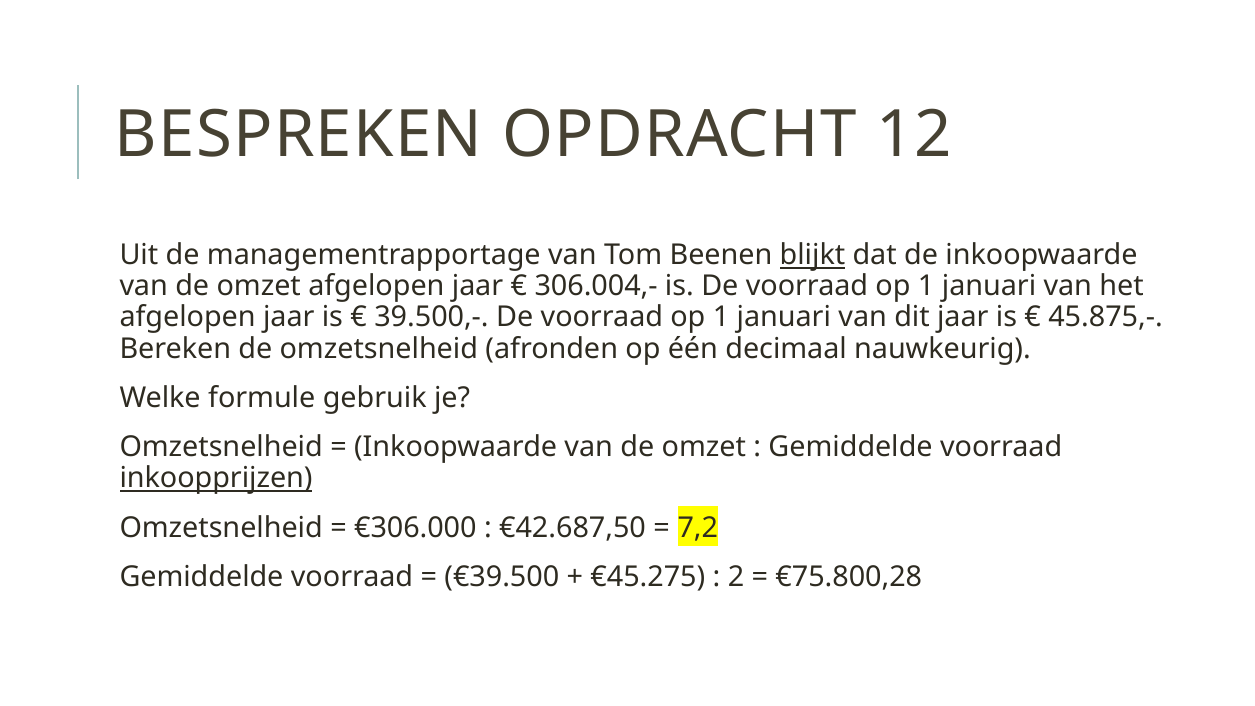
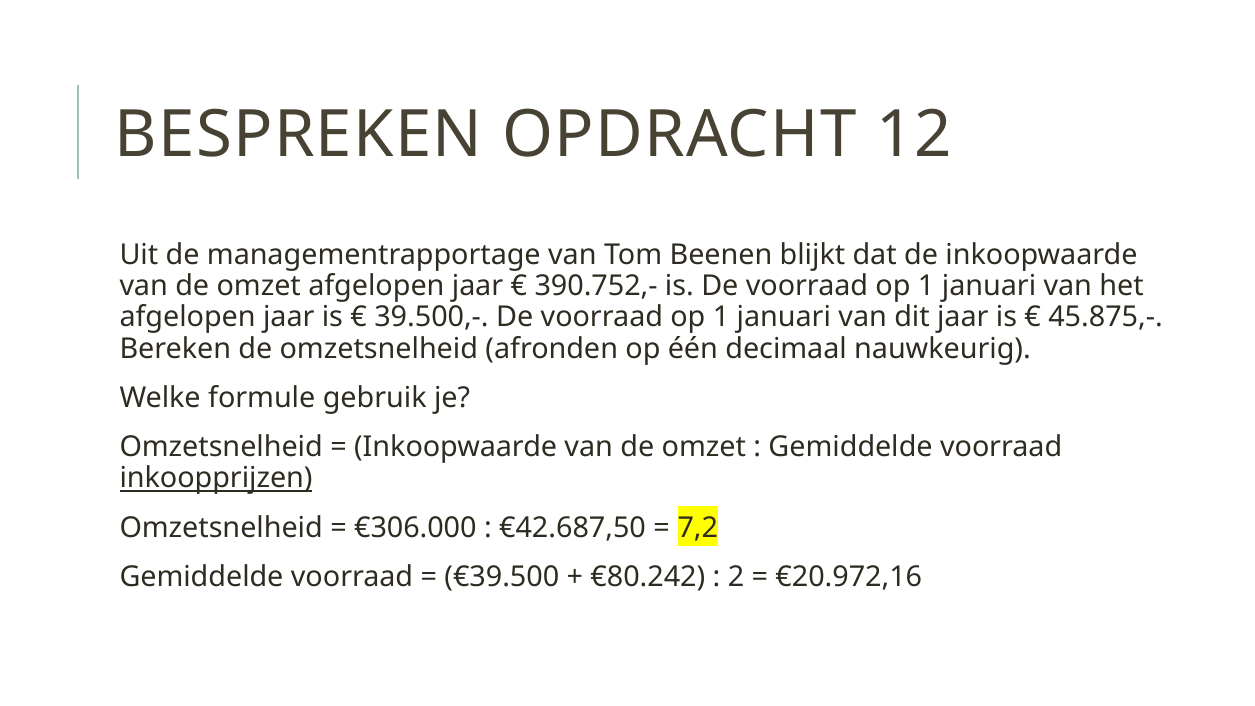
blijkt underline: present -> none
306.004,-: 306.004,- -> 390.752,-
€45.275: €45.275 -> €80.242
€75.800,28: €75.800,28 -> €20.972,16
